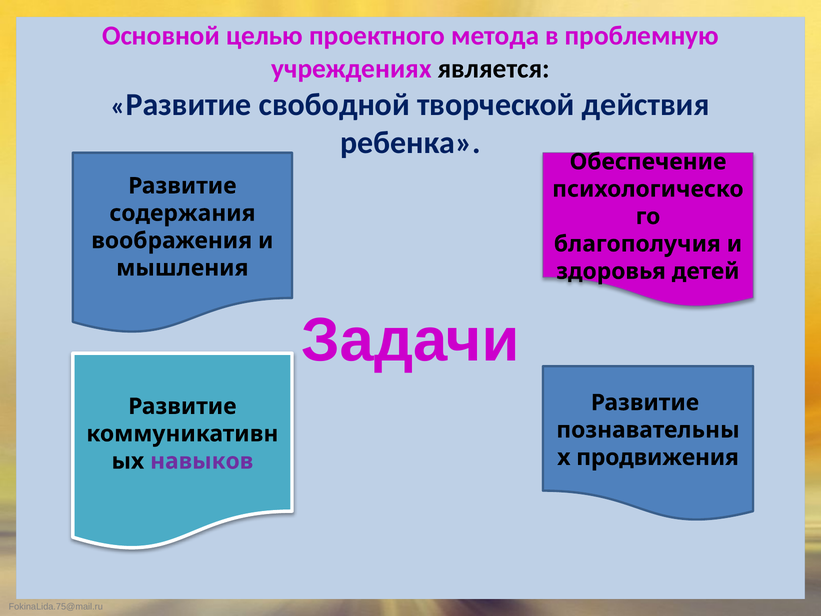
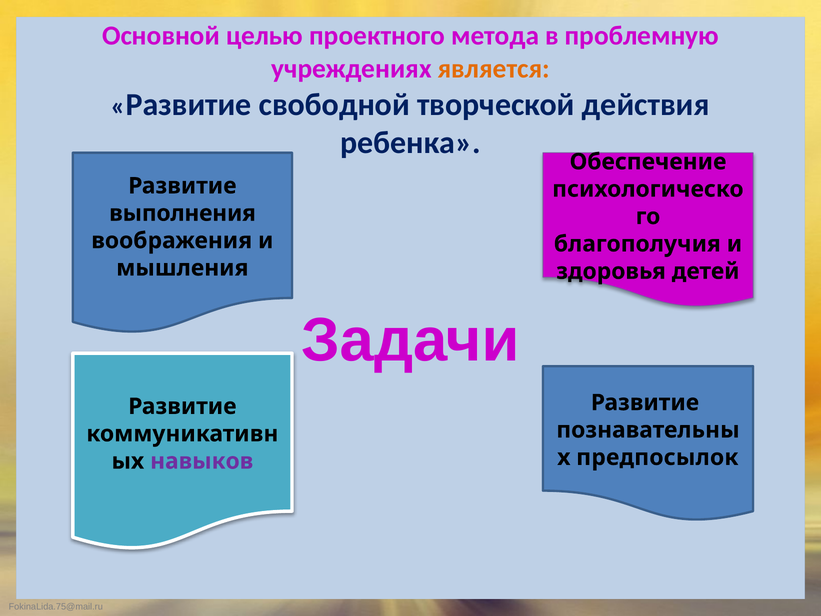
является colour: black -> orange
содержания: содержания -> выполнения
продвижения: продвижения -> предпосылок
